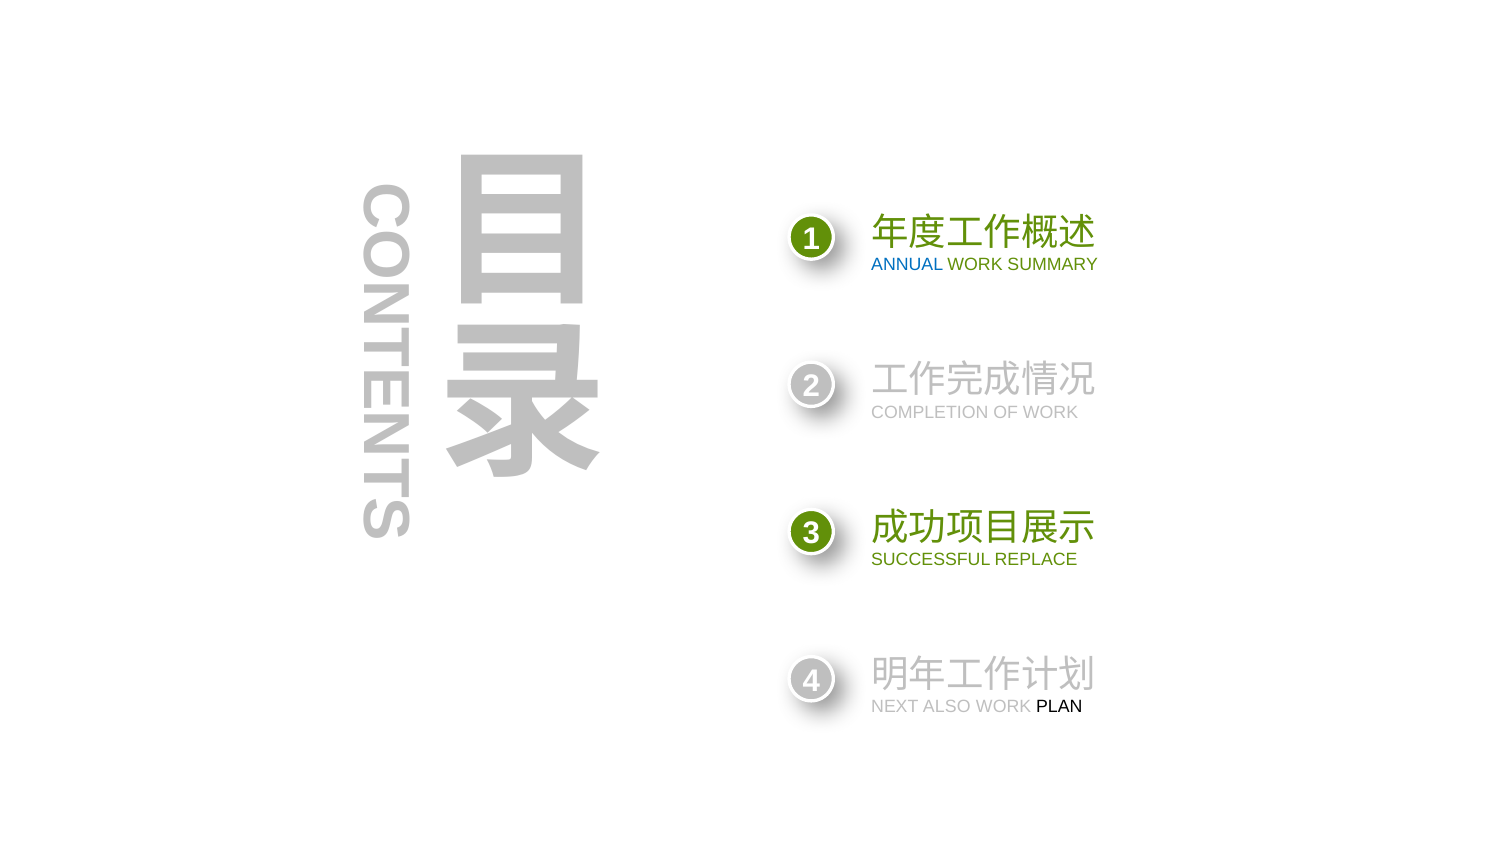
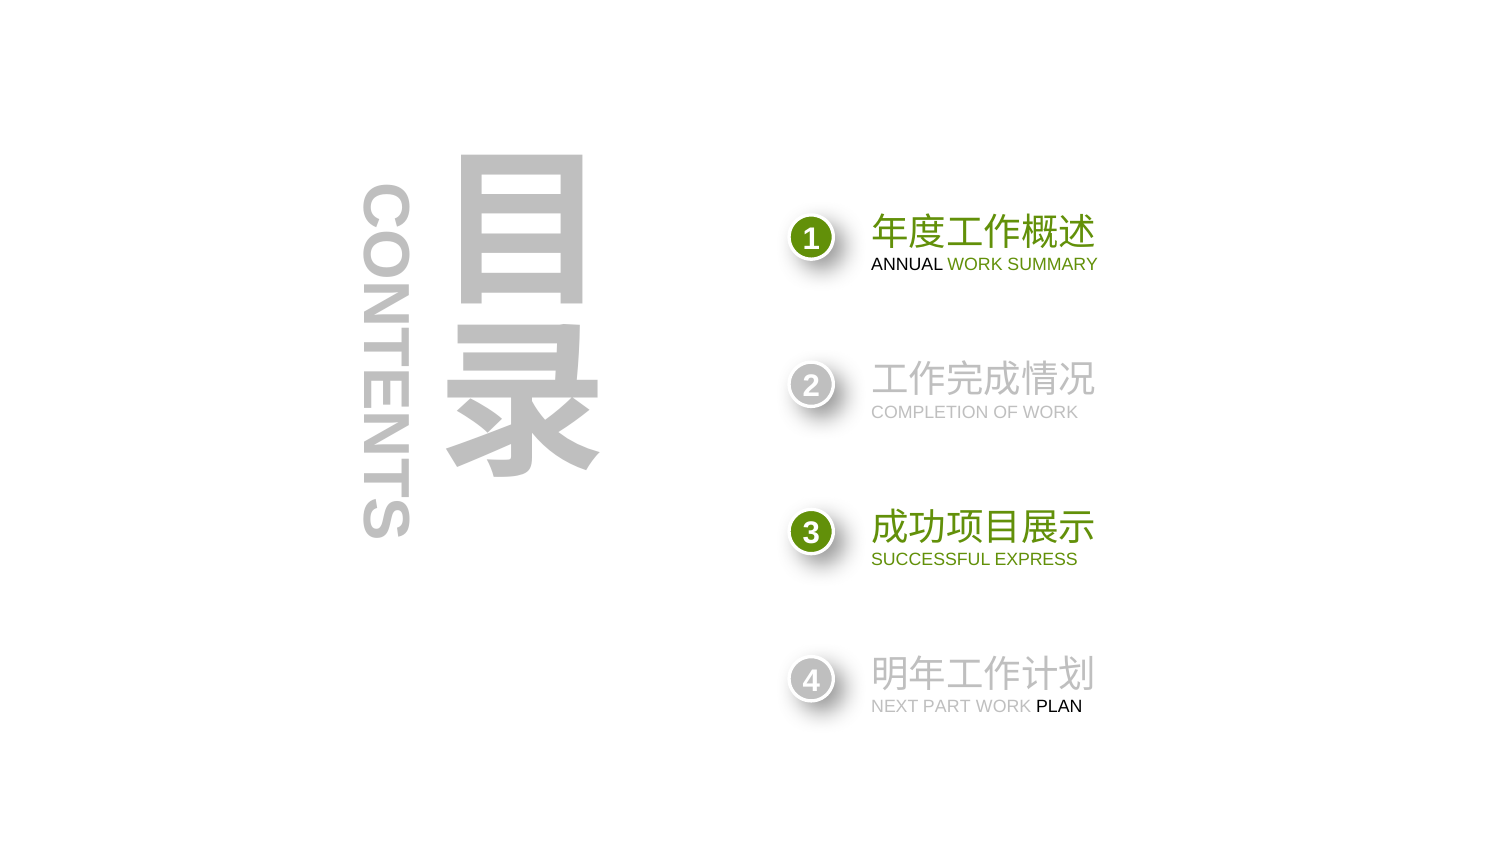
ANNUAL colour: blue -> black
REPLACE: REPLACE -> EXPRESS
ALSO: ALSO -> PART
